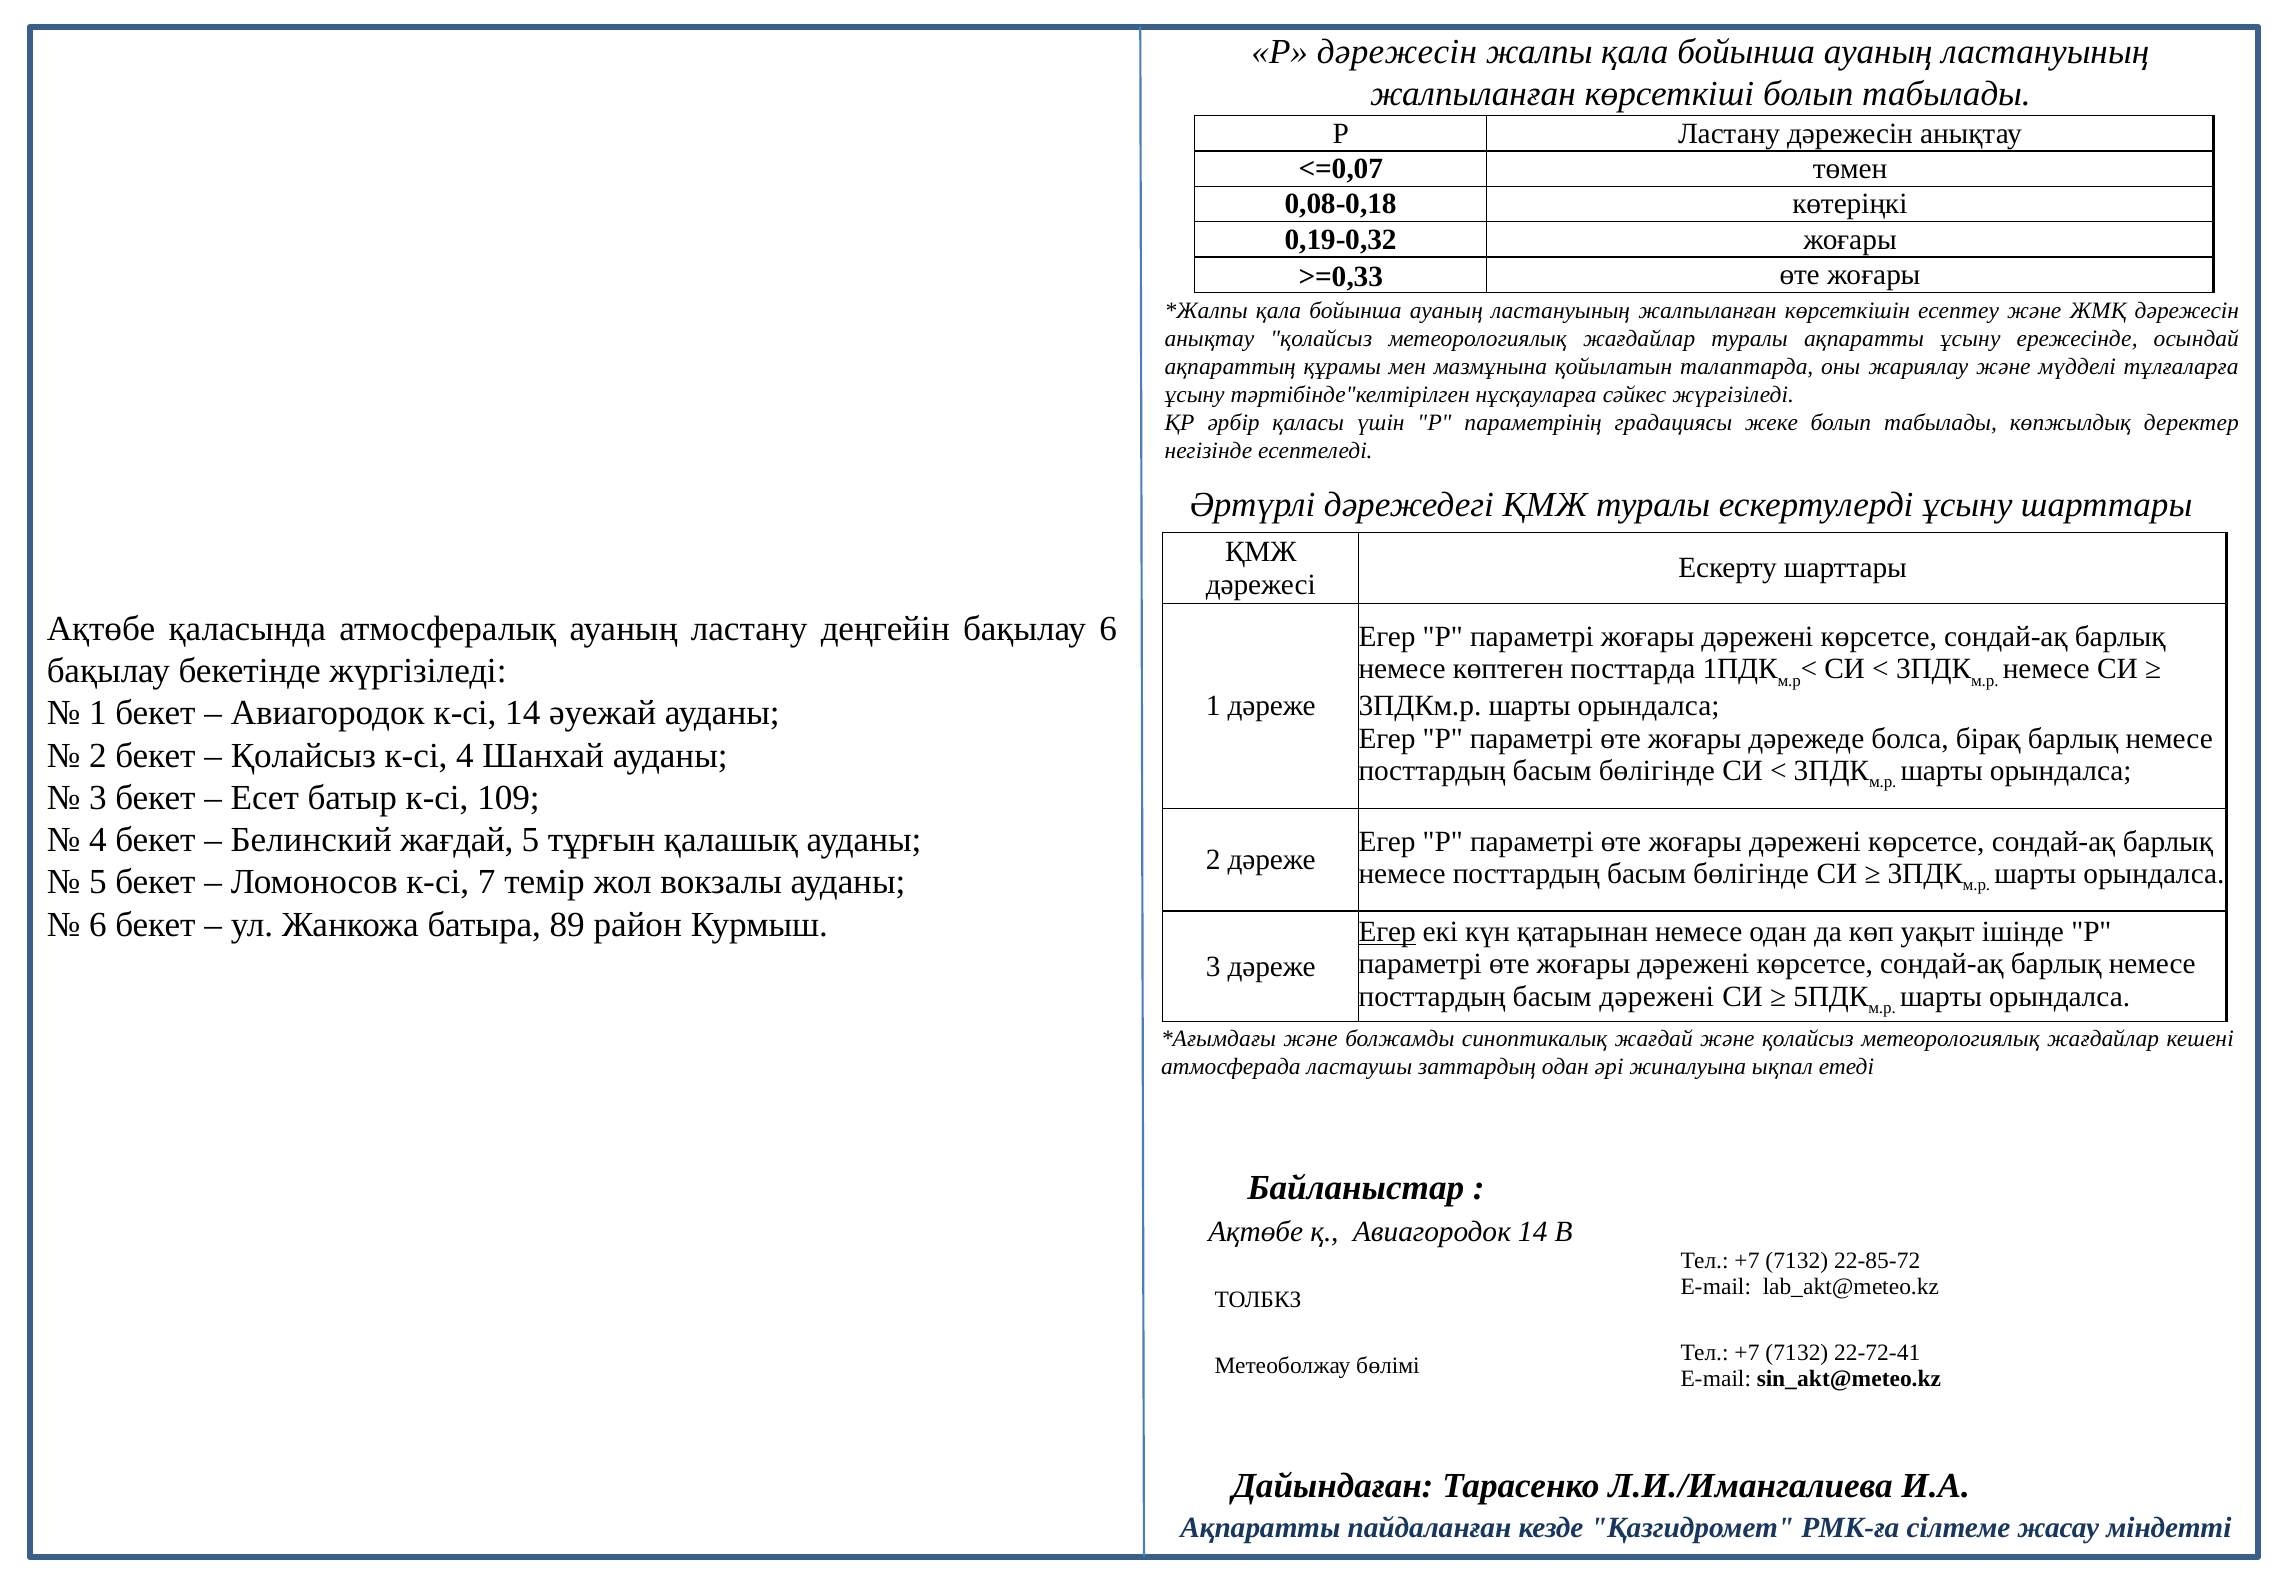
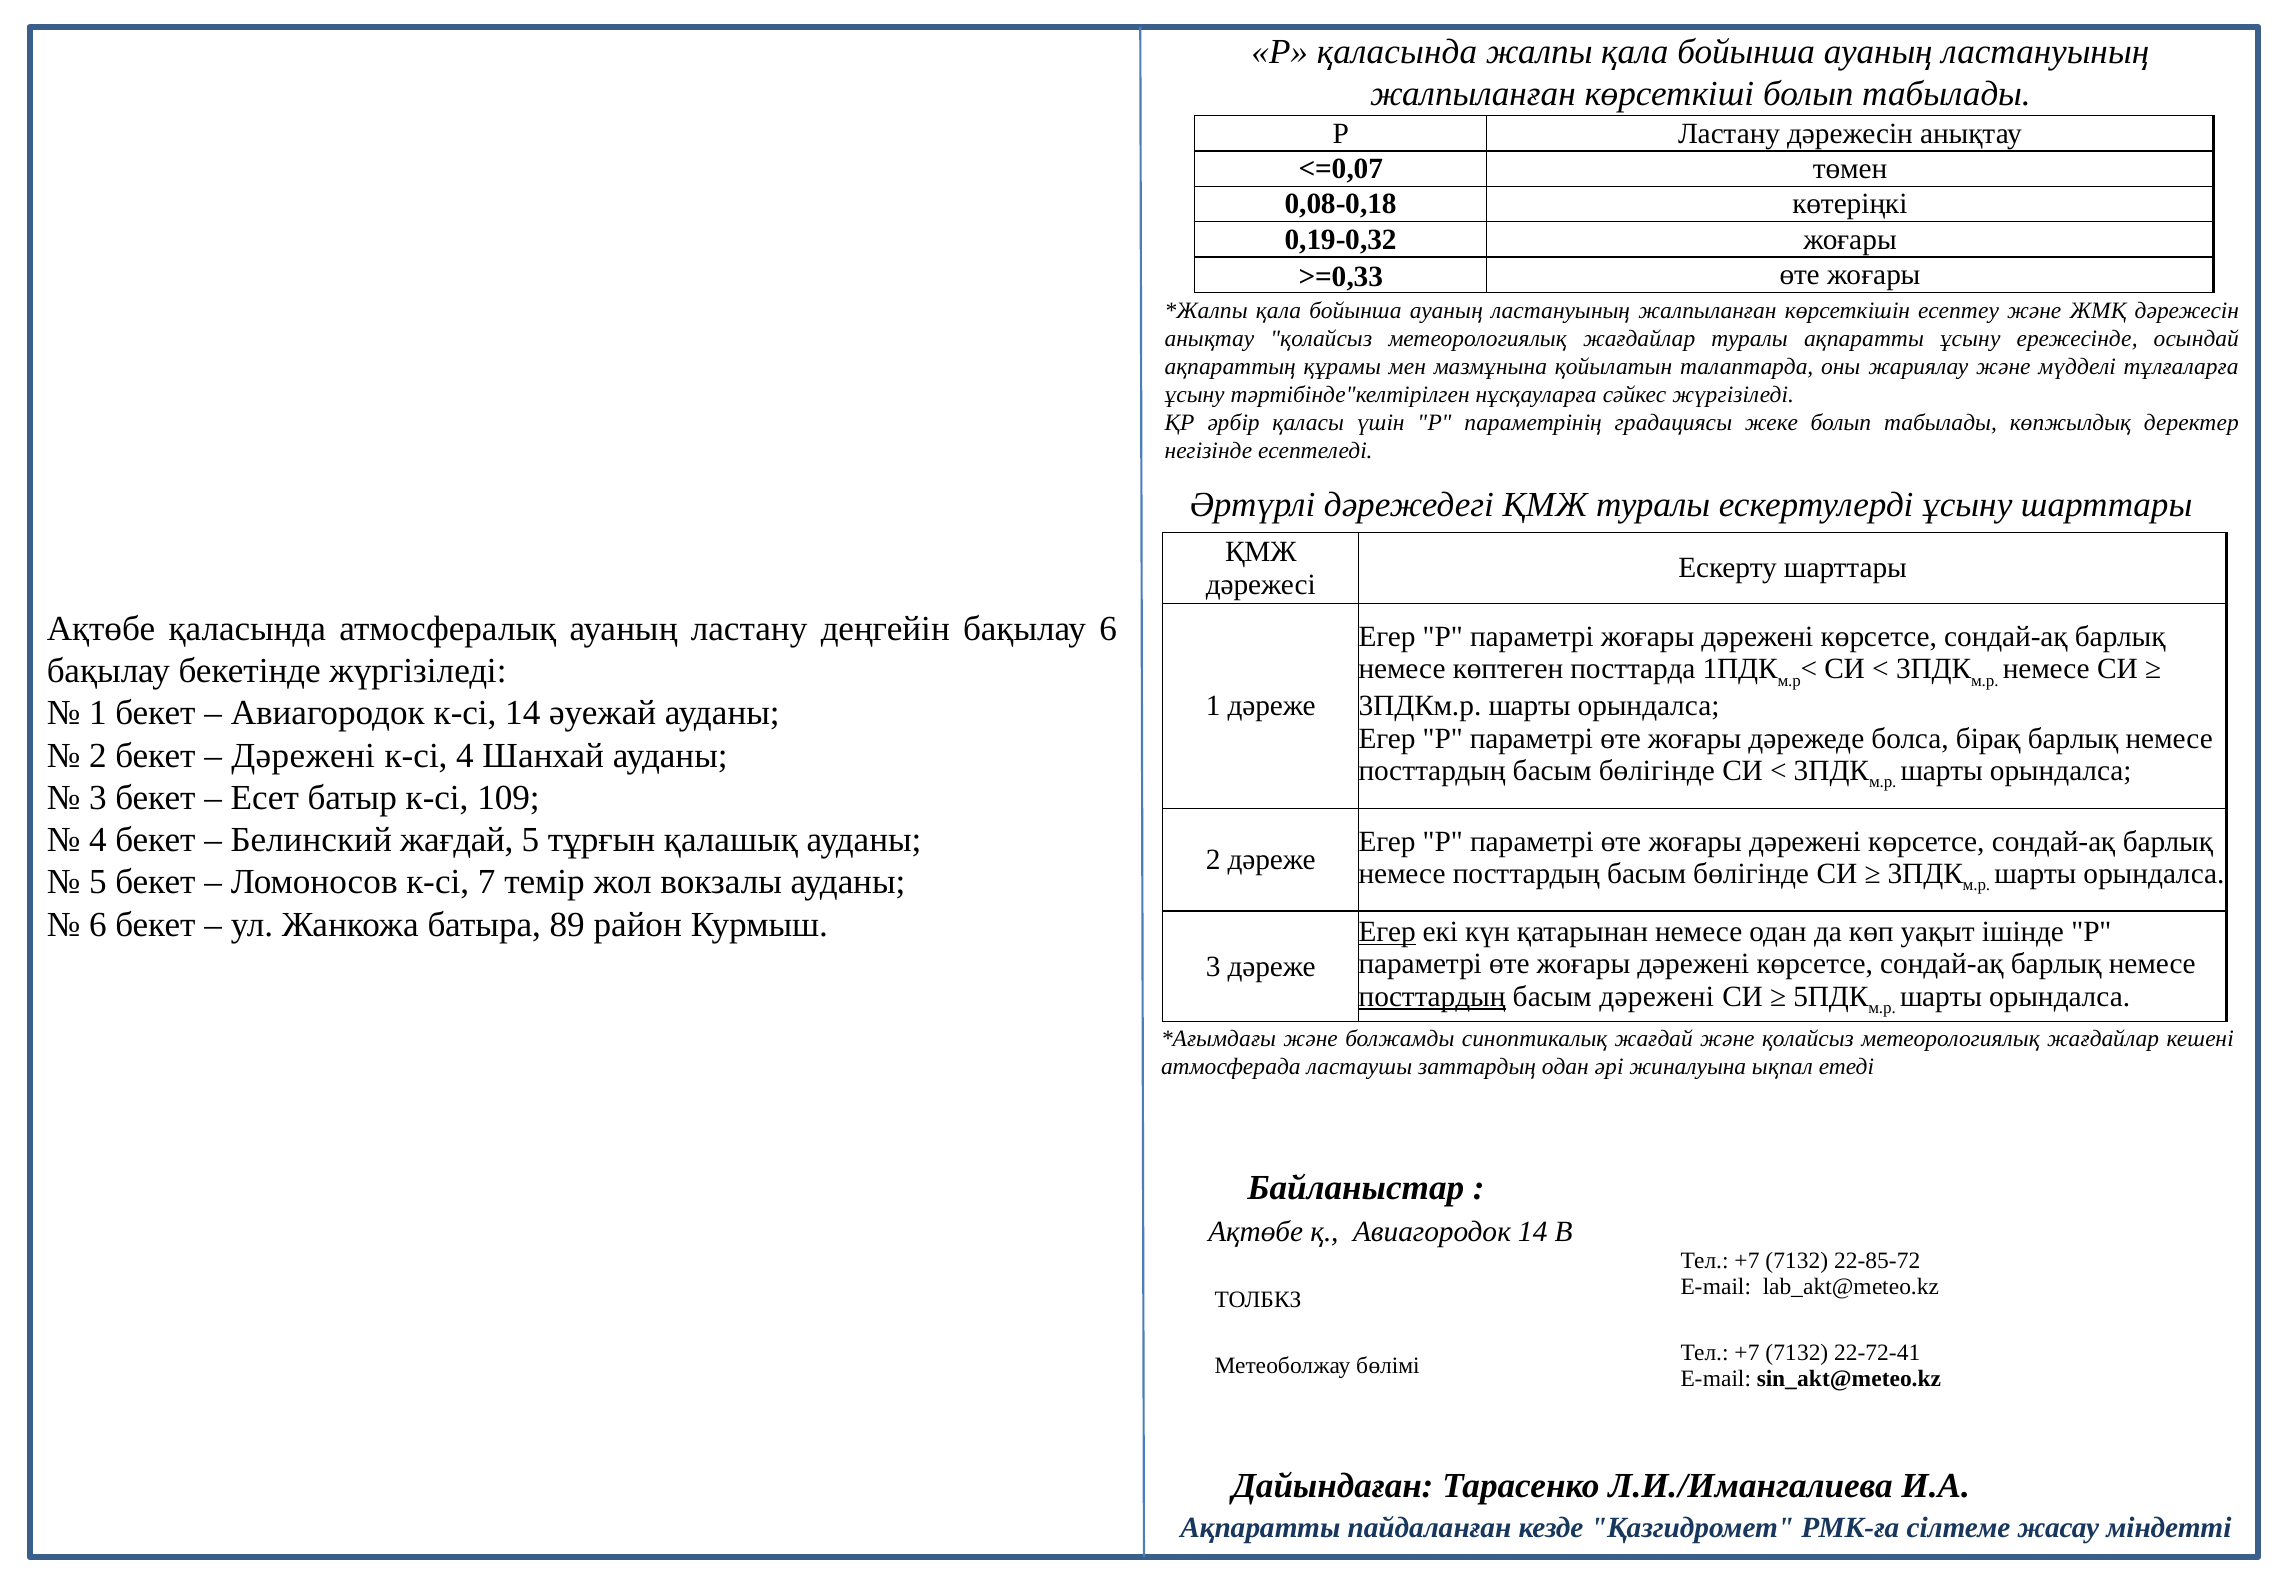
Р дәрежесін: дәрежесін -> қаласында
Қолайсыз at (303, 755): Қолайсыз -> Дәрежені
посттардың at (1432, 996) underline: none -> present
